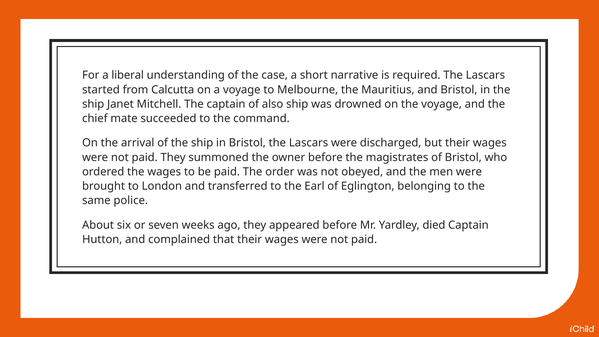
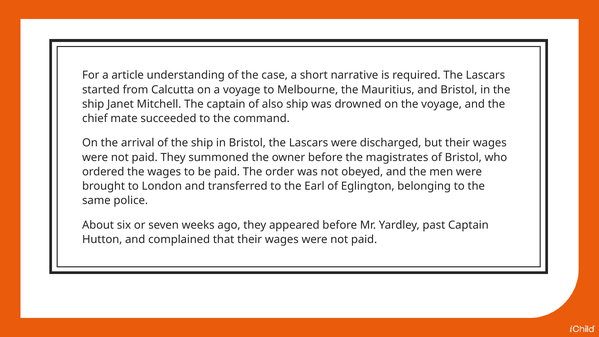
liberal: liberal -> article
died: died -> past
